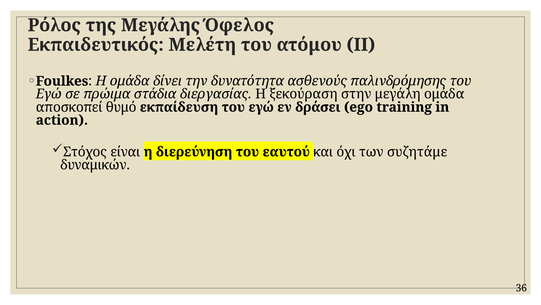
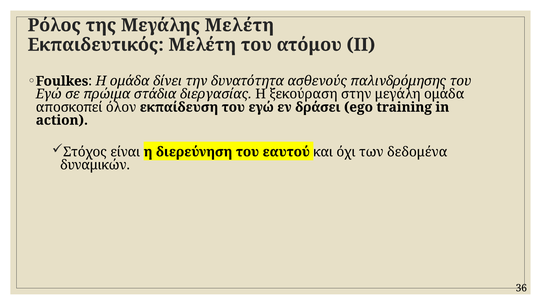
Όφελος: Όφελος -> Μελέτη
θυμό: θυμό -> όλον
συζητάμε: συζητάμε -> δεδομένα
